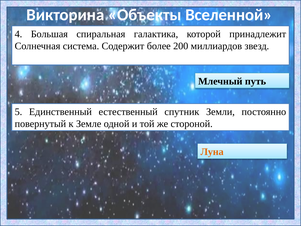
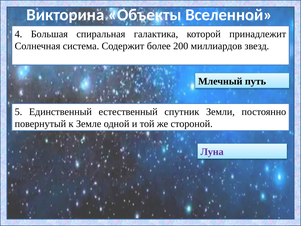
Луна colour: orange -> purple
